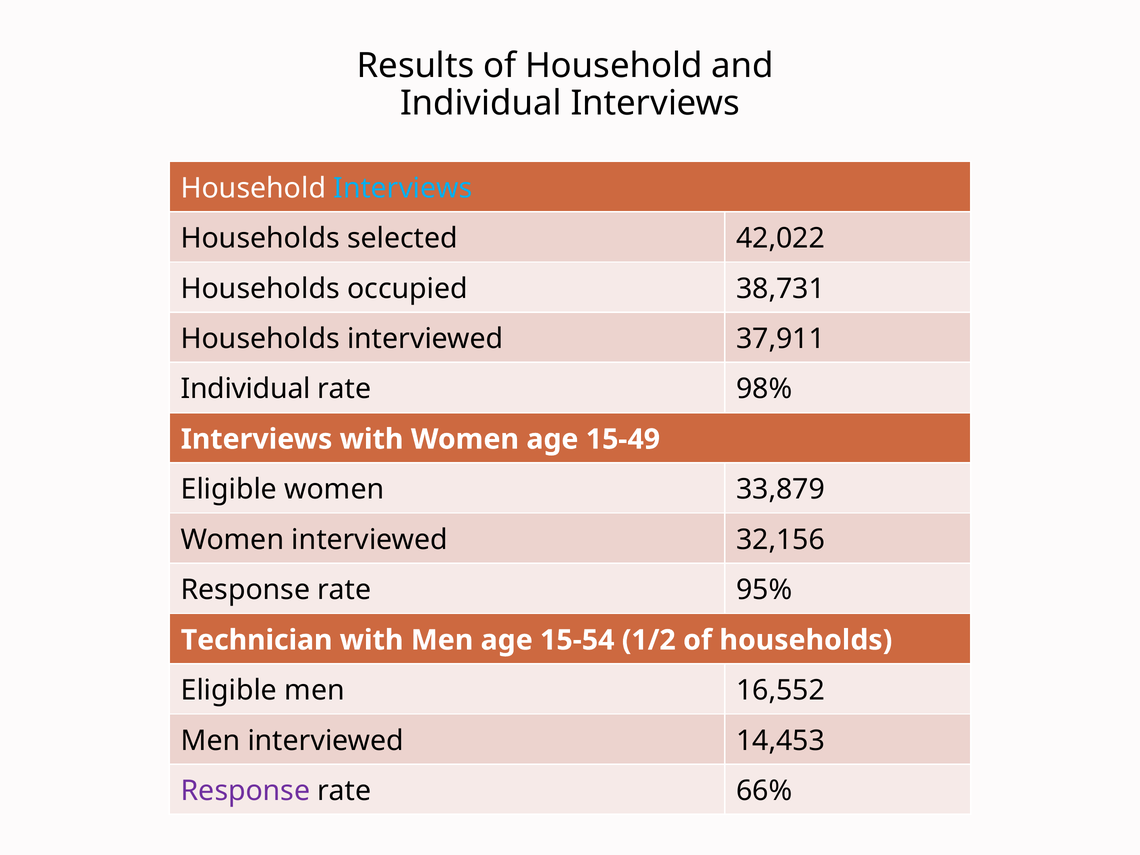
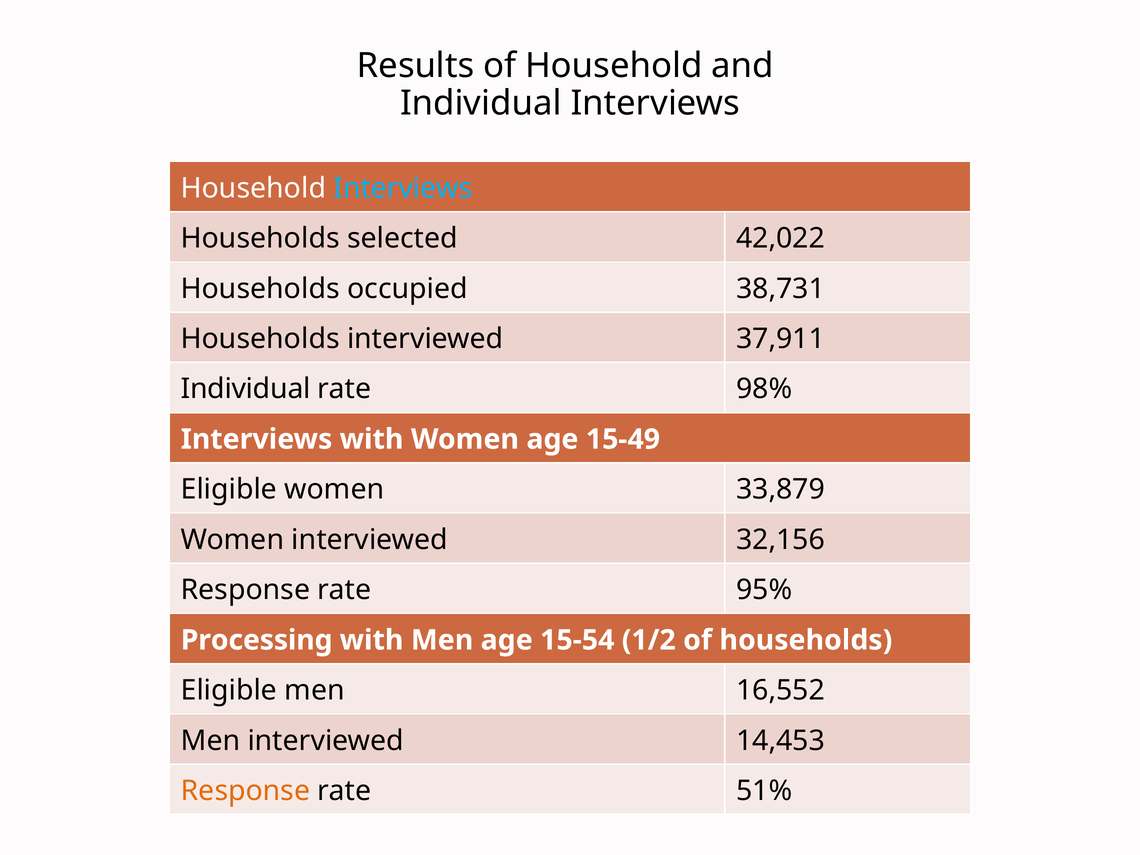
Technician: Technician -> Processing
Response at (245, 791) colour: purple -> orange
66%: 66% -> 51%
